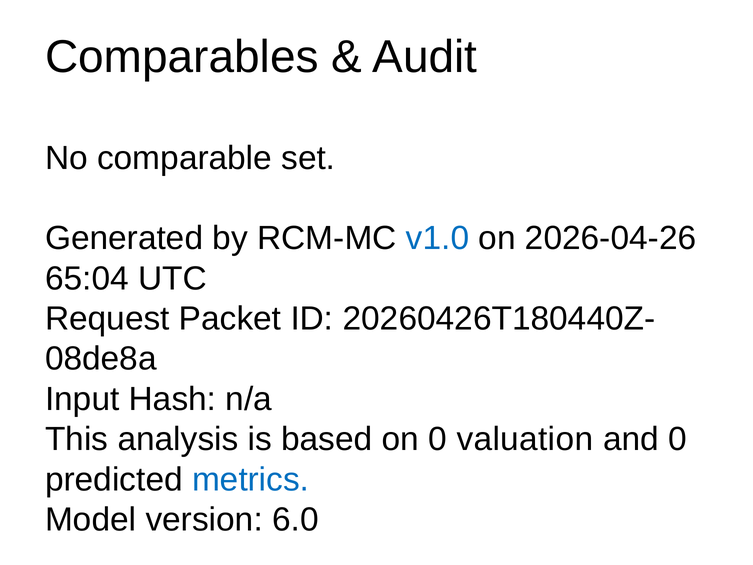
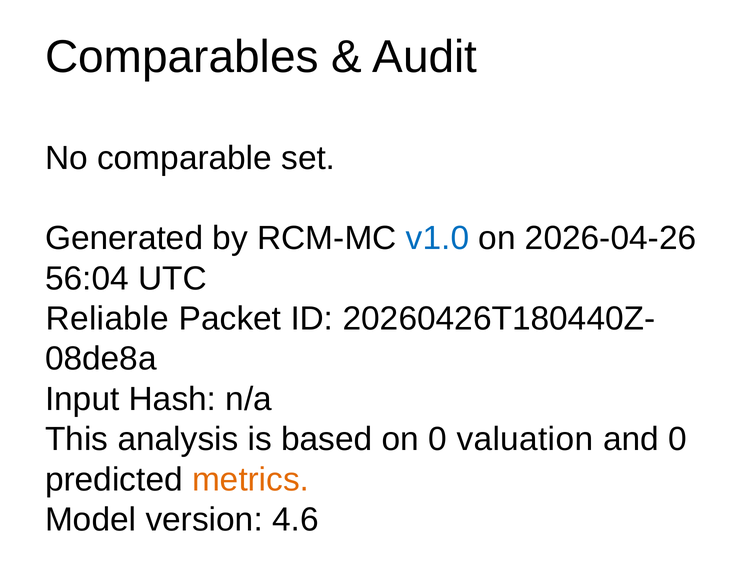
65:04: 65:04 -> 56:04
Request: Request -> Reliable
metrics colour: blue -> orange
6.0: 6.0 -> 4.6
